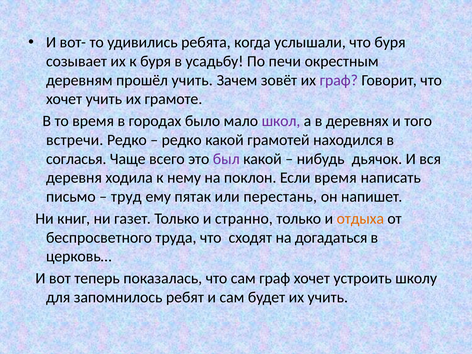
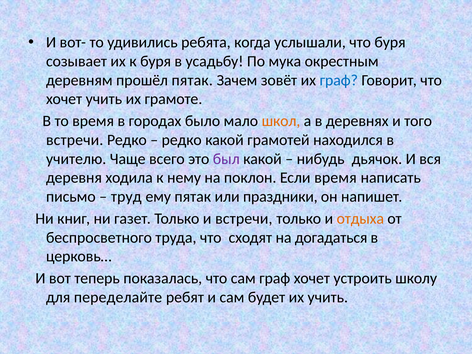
печи: печи -> мука
прошёл учить: учить -> пятак
граф at (339, 80) colour: purple -> blue
школ colour: purple -> orange
согласья: согласья -> учителю
перестань: перестань -> праздники
и странно: странно -> встречи
запомнилось: запомнилось -> переделайте
